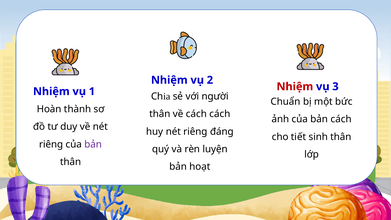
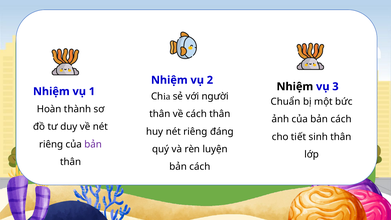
Nhiệm at (295, 87) colour: red -> black
cách cách: cách -> thân
hoạt at (200, 167): hoạt -> cách
